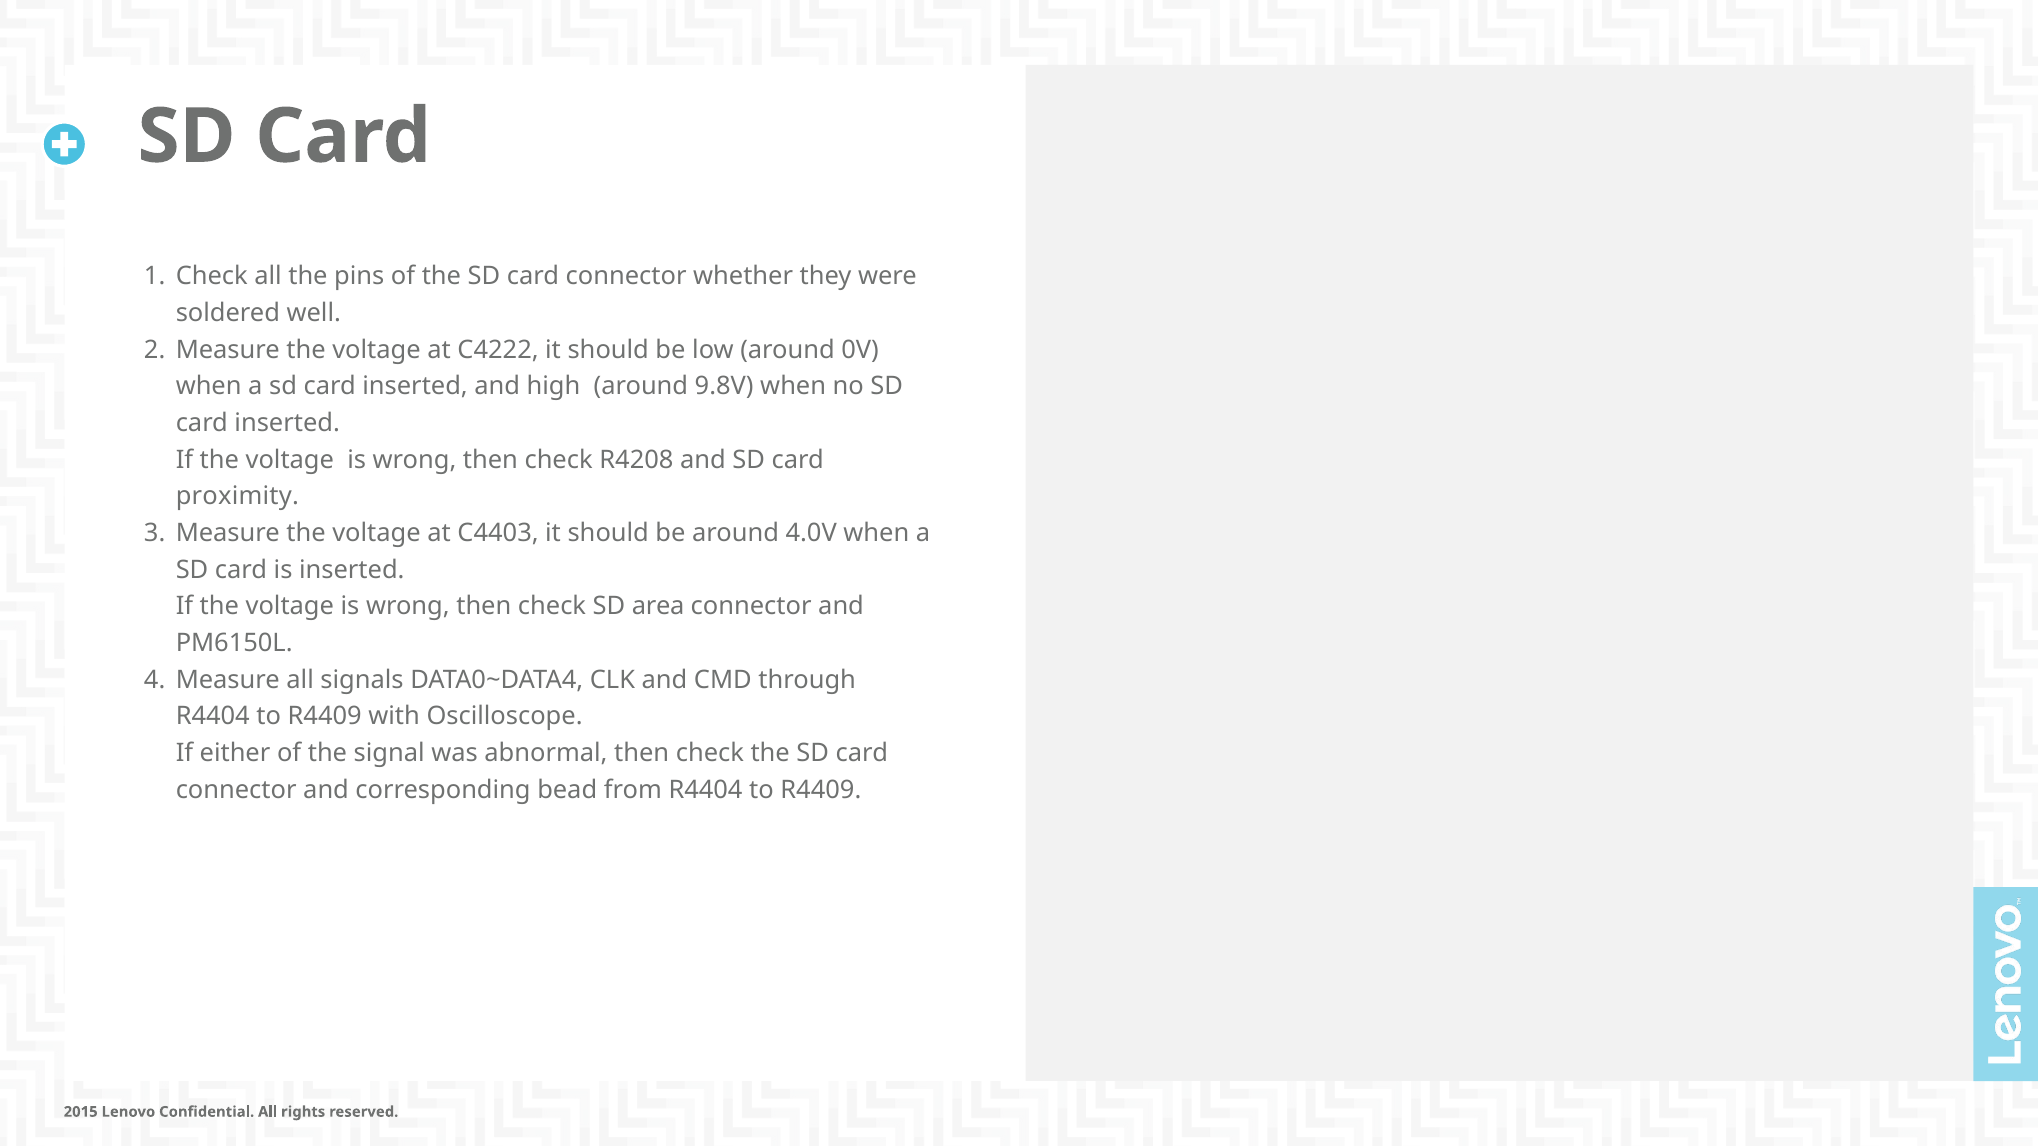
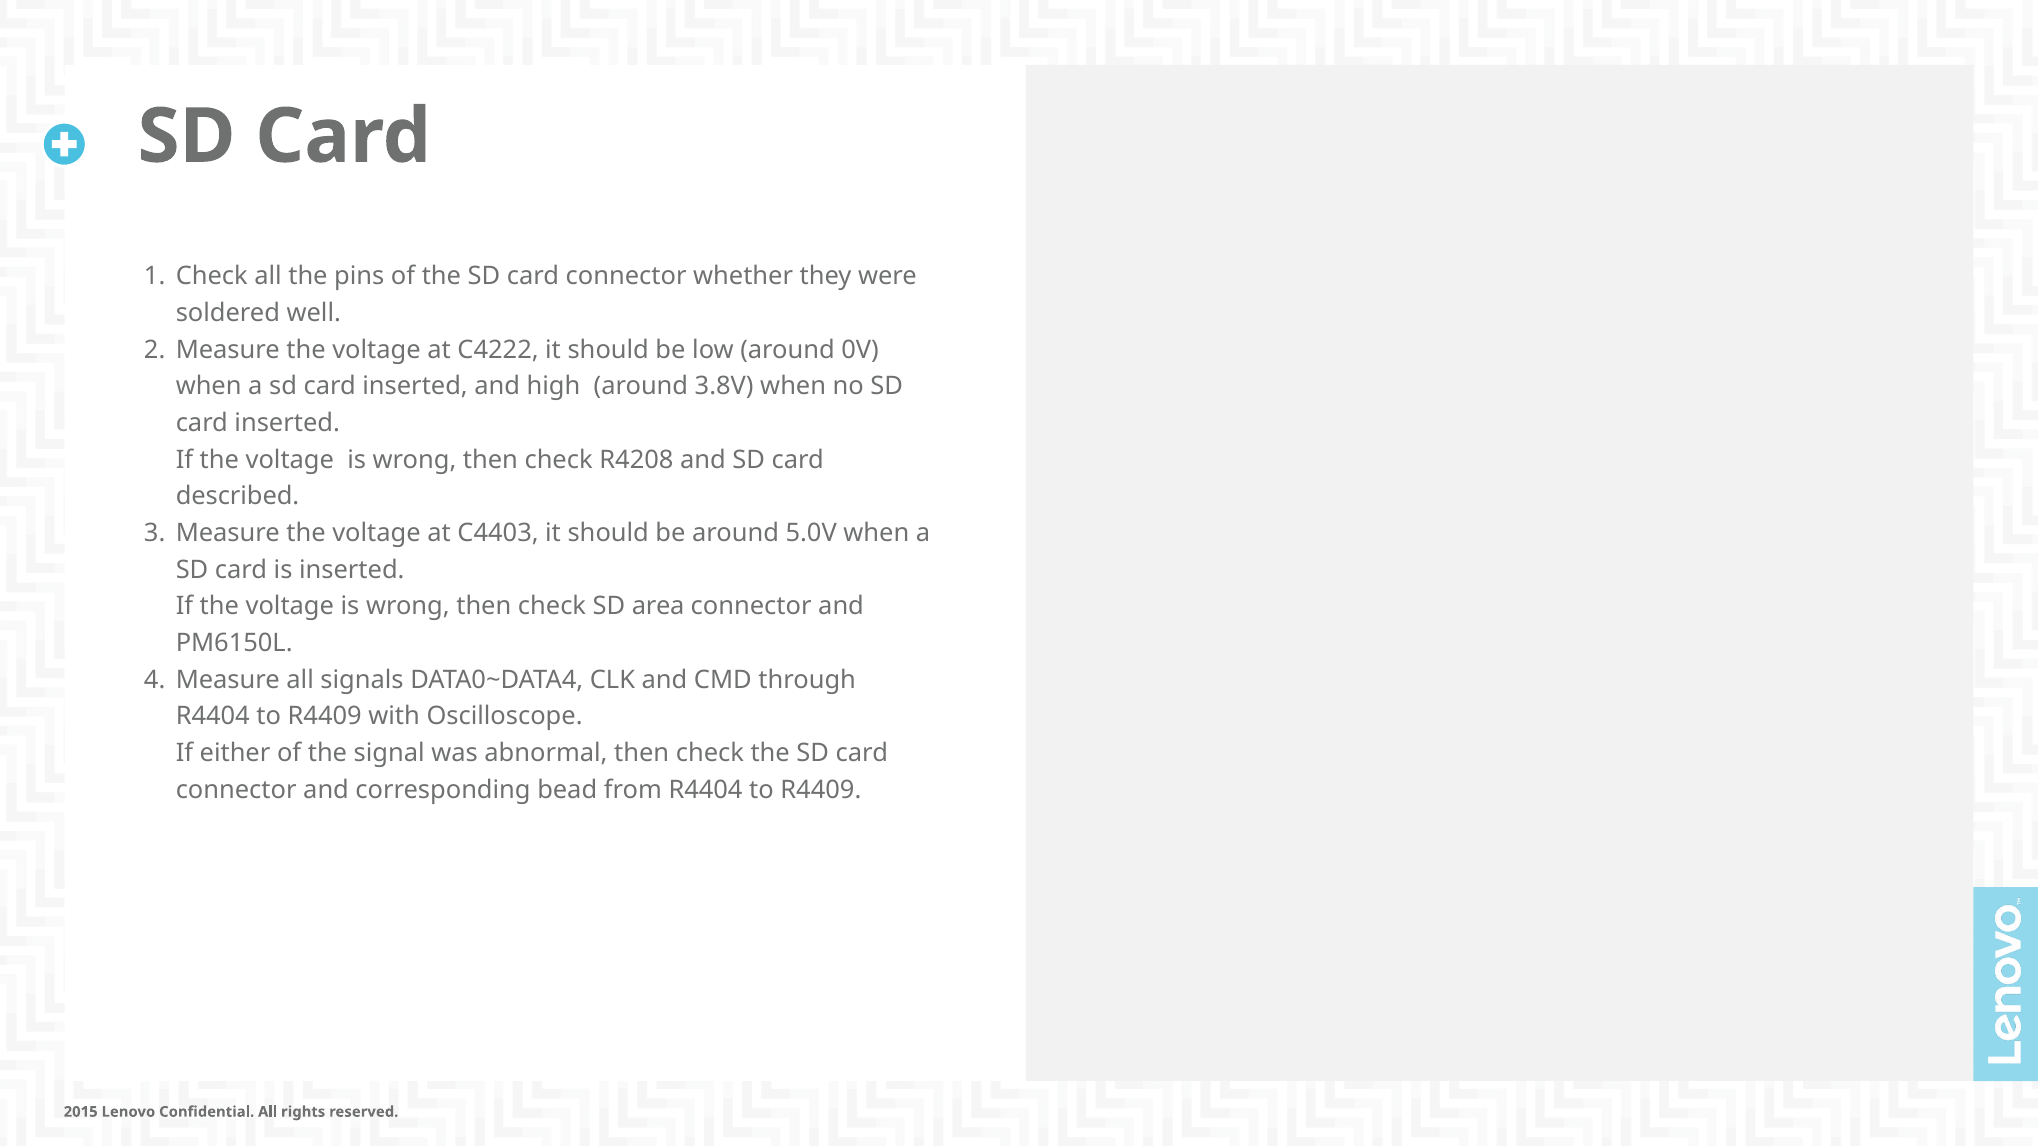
9.8V: 9.8V -> 3.8V
proximity: proximity -> described
4.0V: 4.0V -> 5.0V
